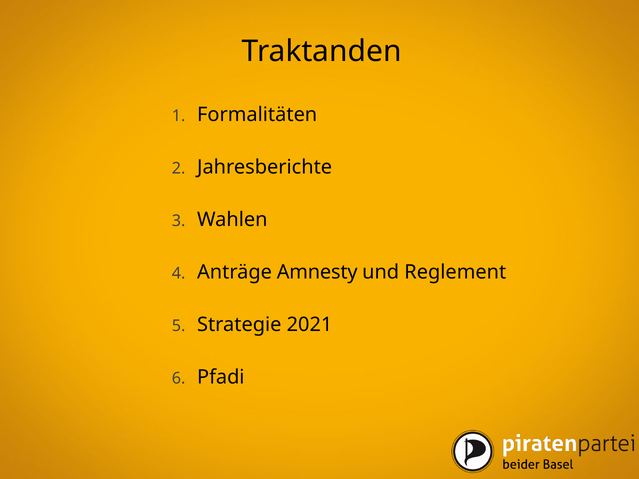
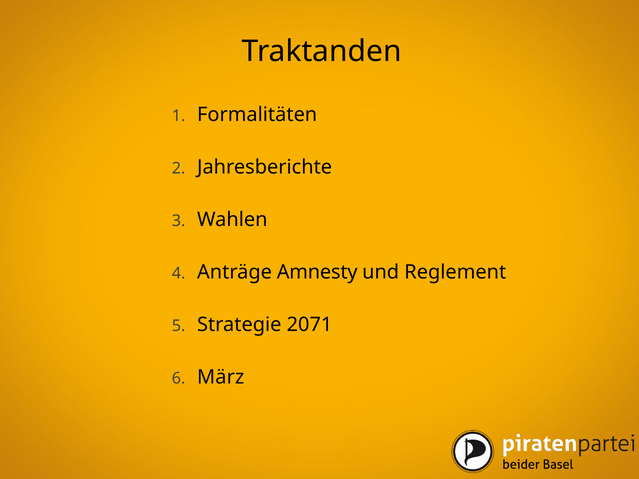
2021: 2021 -> 2071
Pfadi: Pfadi -> März
